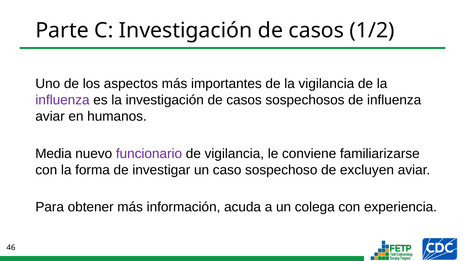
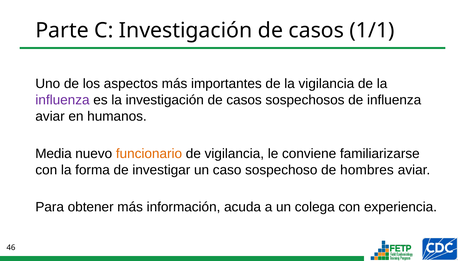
1/2: 1/2 -> 1/1
funcionario colour: purple -> orange
excluyen: excluyen -> hombres
